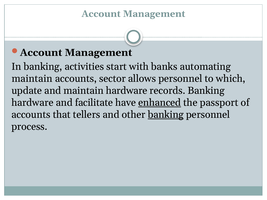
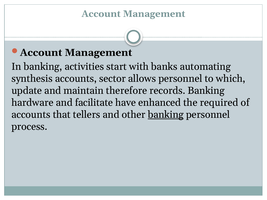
maintain at (32, 79): maintain -> synthesis
maintain hardware: hardware -> therefore
enhanced underline: present -> none
passport: passport -> required
